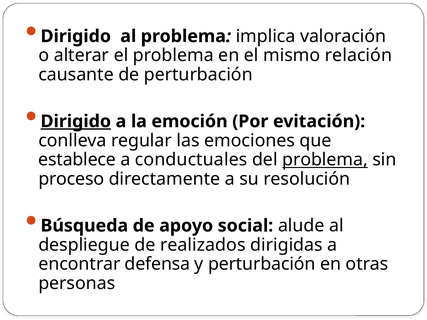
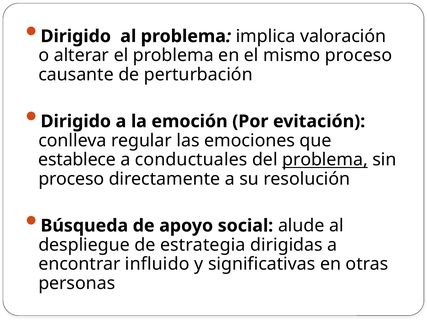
mismo relación: relación -> proceso
Dirigido at (76, 121) underline: present -> none
realizados: realizados -> estrategia
defensa: defensa -> influido
y perturbación: perturbación -> significativas
